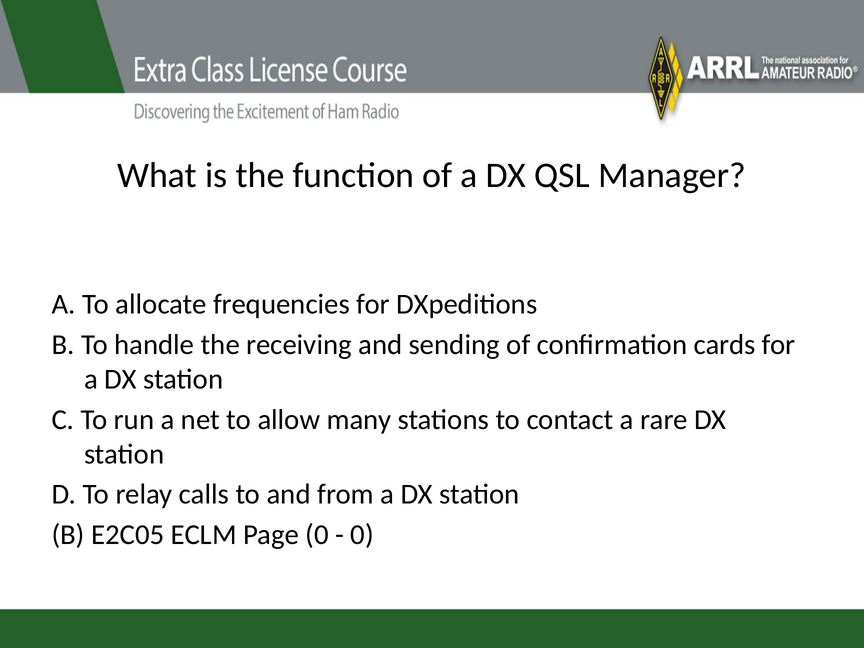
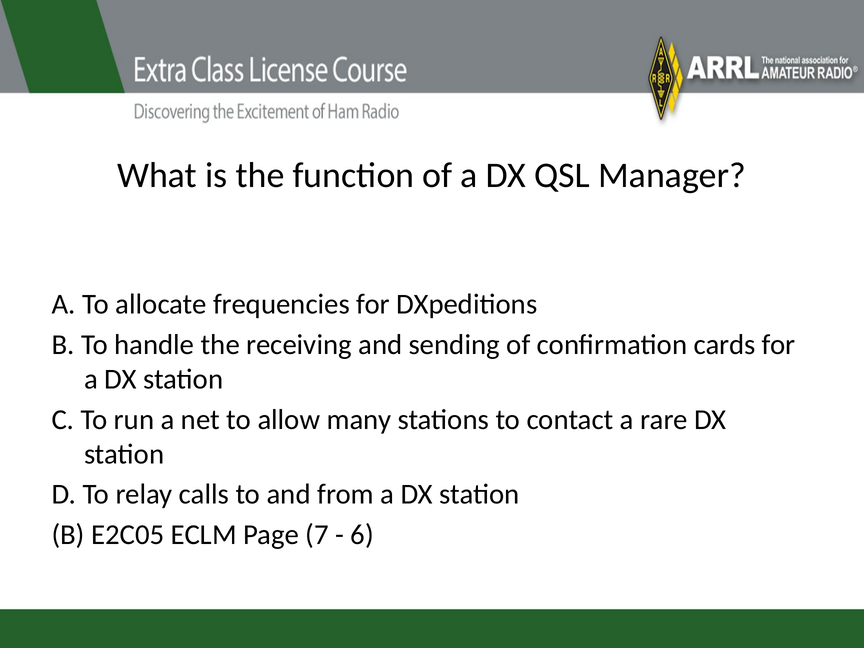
Page 0: 0 -> 7
0 at (362, 535): 0 -> 6
